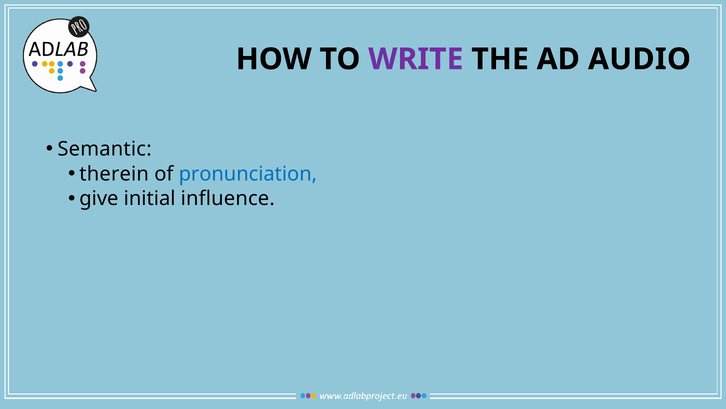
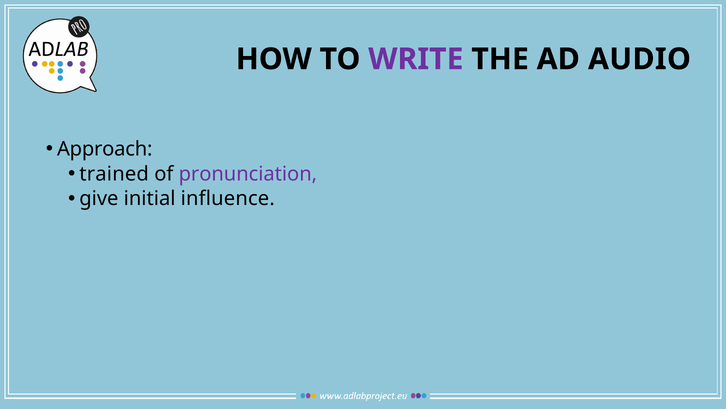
Semantic: Semantic -> Approach
therein: therein -> trained
pronunciation colour: blue -> purple
